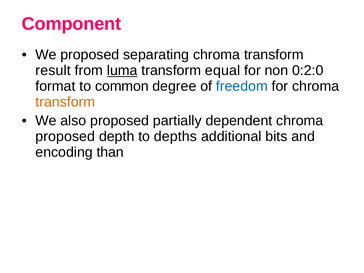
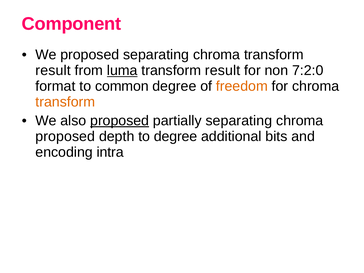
equal at (223, 70): equal -> result
0:2:0: 0:2:0 -> 7:2:0
freedom colour: blue -> orange
proposed at (120, 121) underline: none -> present
partially dependent: dependent -> separating
to depths: depths -> degree
than: than -> intra
